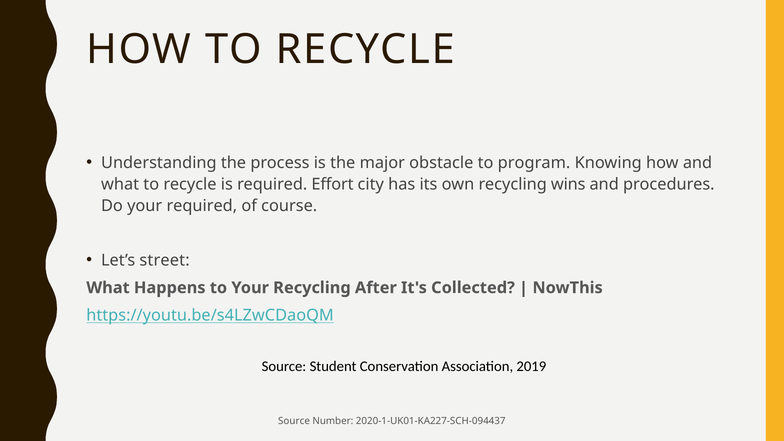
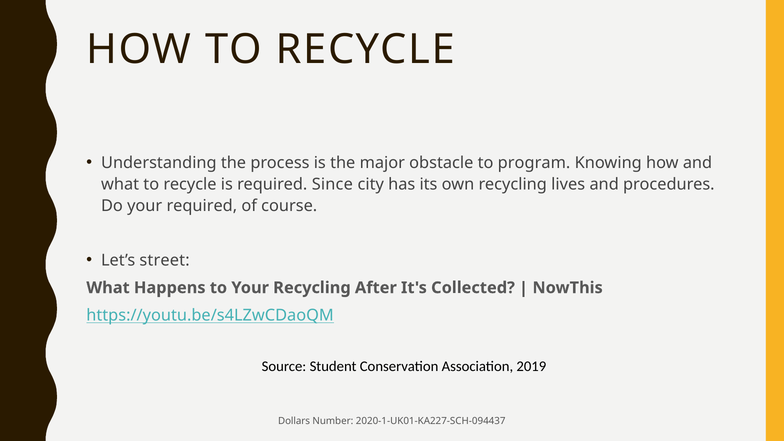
Effort: Effort -> Since
wins: wins -> lives
Source at (294, 421): Source -> Dollars
